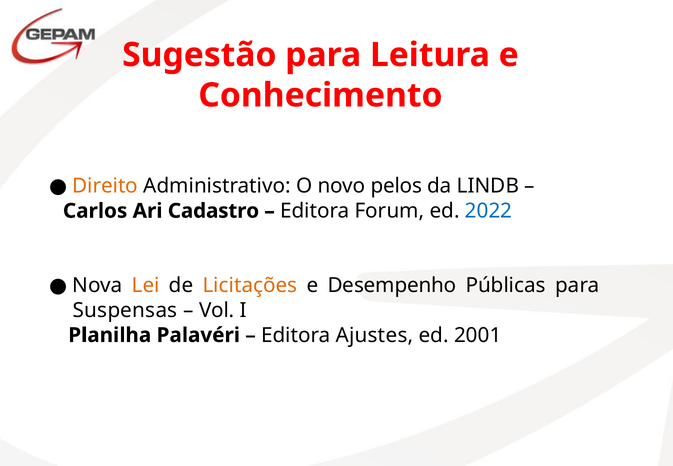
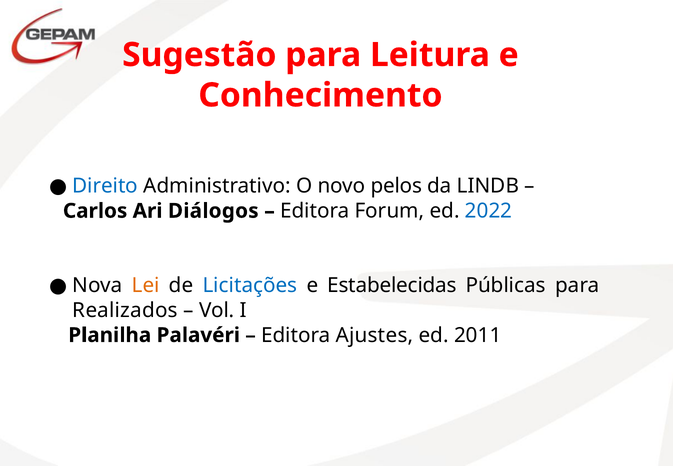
Direito colour: orange -> blue
Cadastro: Cadastro -> Diálogos
Licitações colour: orange -> blue
Desempenho: Desempenho -> Estabelecidas
Suspensas: Suspensas -> Realizados
2001: 2001 -> 2011
